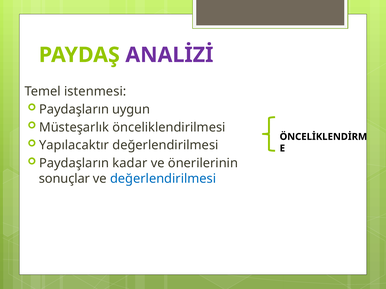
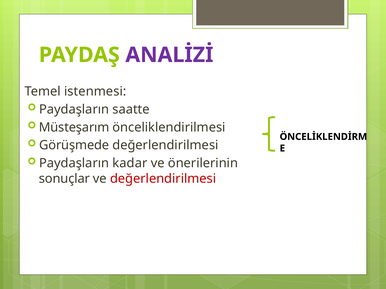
uygun: uygun -> saatte
Müsteşarlık: Müsteşarlık -> Müsteşarım
Yapılacaktır: Yapılacaktır -> Görüşmede
değerlendirilmesi at (163, 179) colour: blue -> red
